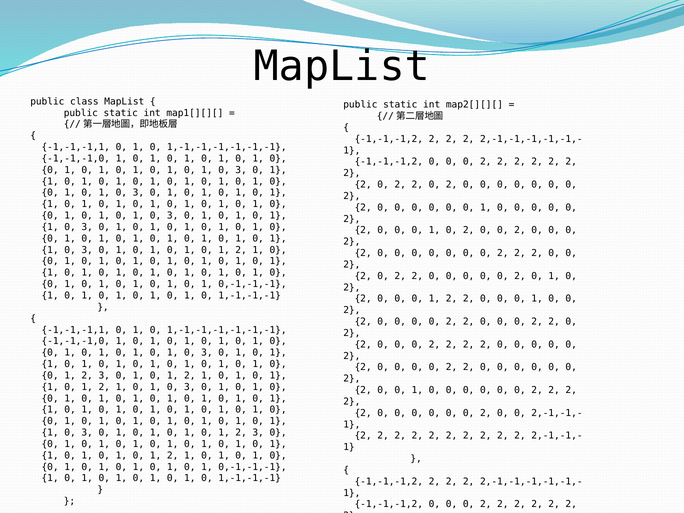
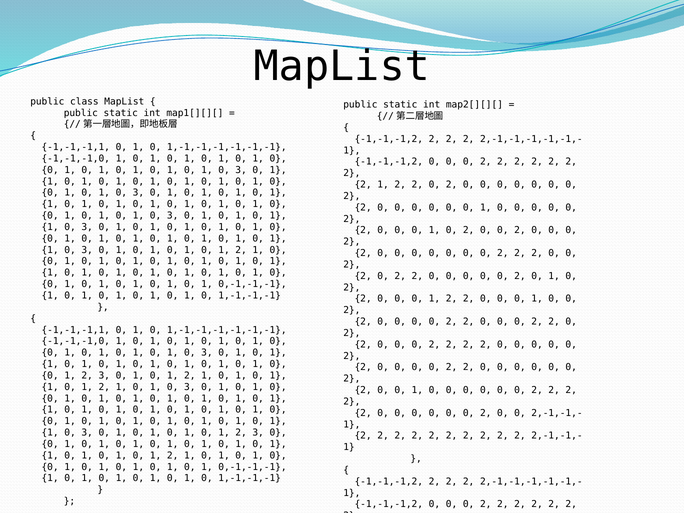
0 at (383, 185): 0 -> 1
